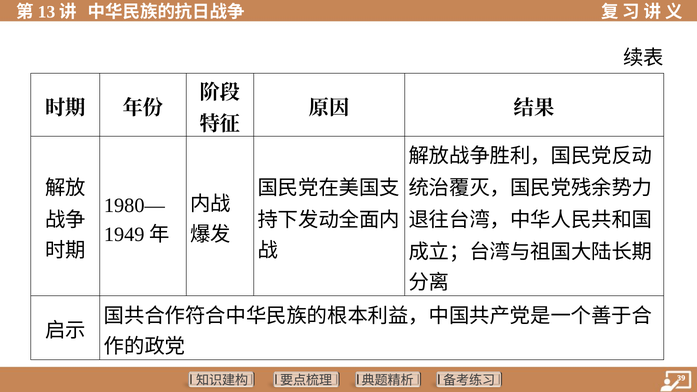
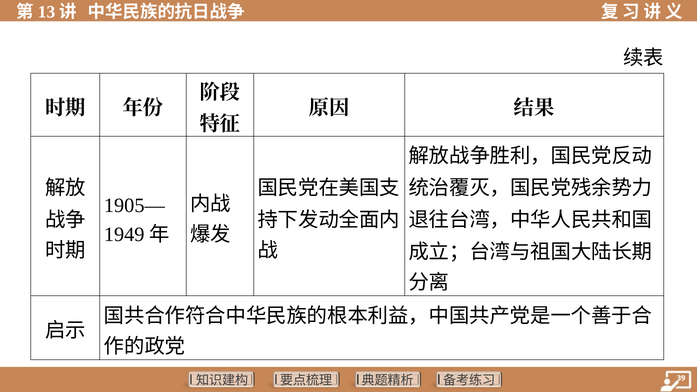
1980—: 1980— -> 1905—
